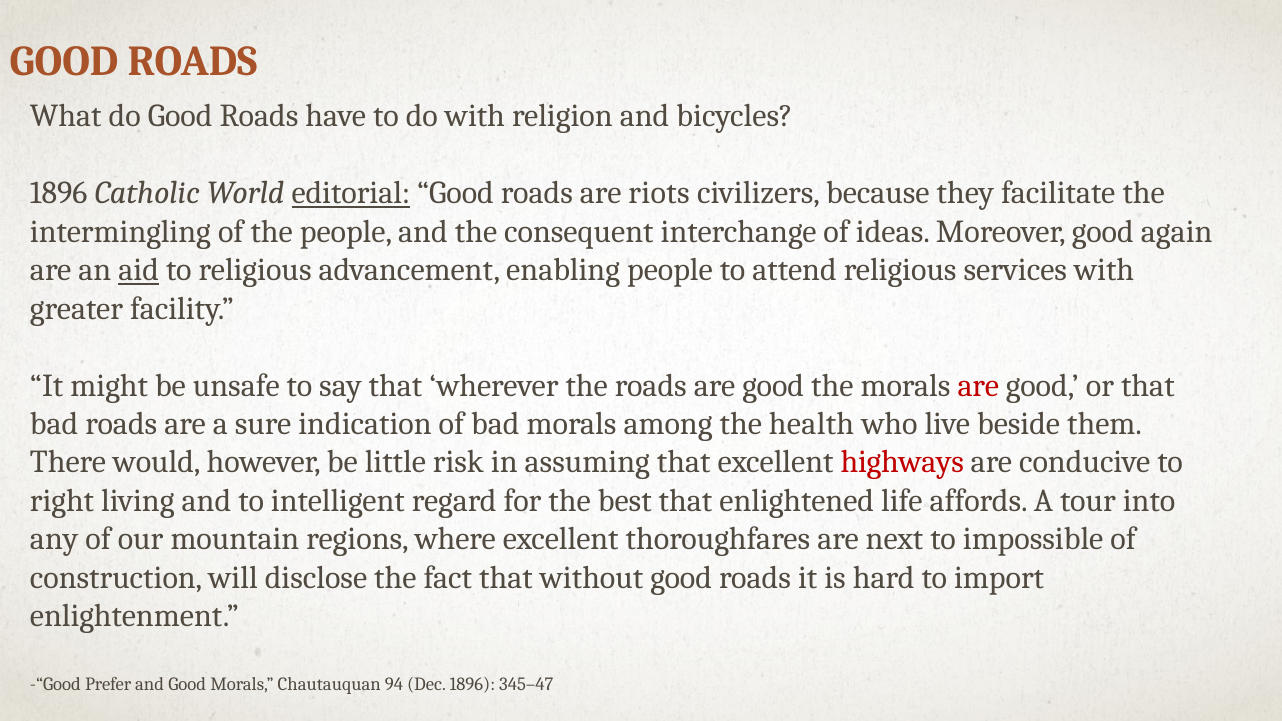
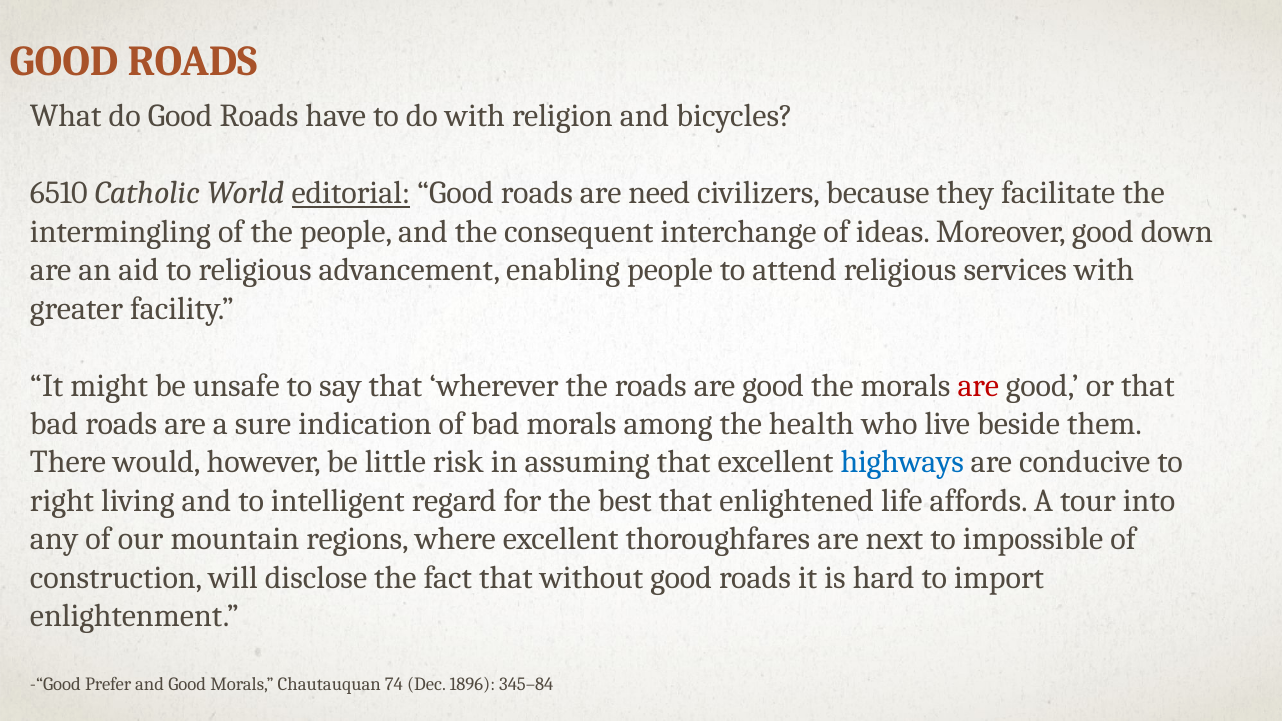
1896 at (59, 193): 1896 -> 6510
riots: riots -> need
again: again -> down
aid underline: present -> none
highways colour: red -> blue
94: 94 -> 74
345–47: 345–47 -> 345–84
